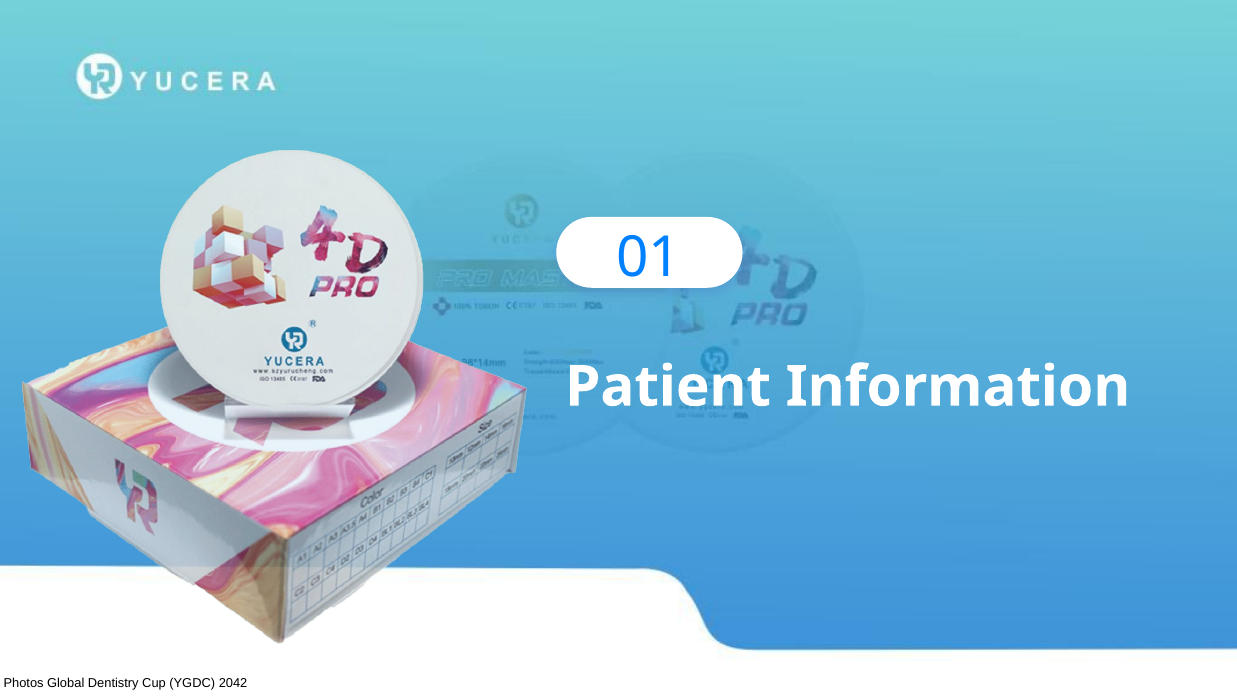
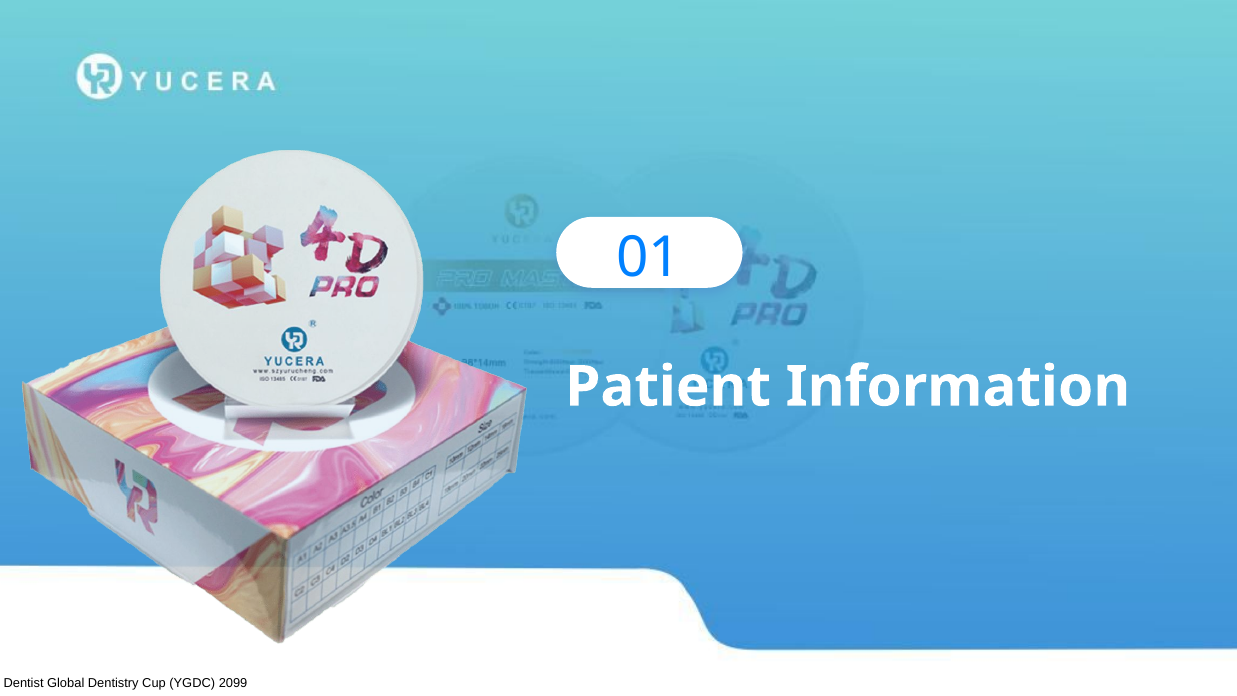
Photos: Photos -> Dentist
2042: 2042 -> 2099
